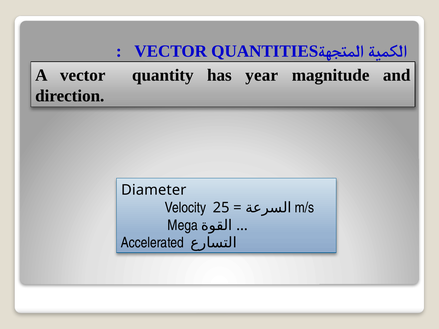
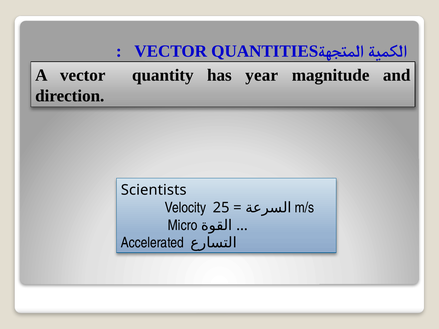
Diameter: Diameter -> Scientists
Mega: Mega -> Micro
